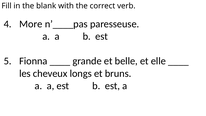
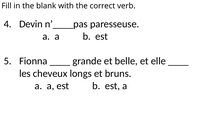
More: More -> Devin
